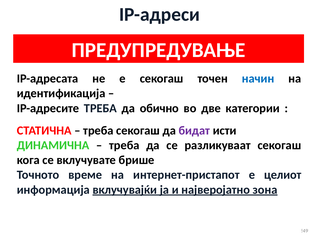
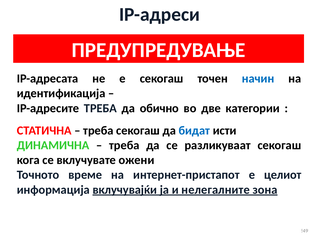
бидат colour: purple -> blue
брише: брише -> ожени
најверојатно: најверојатно -> нелегалните
